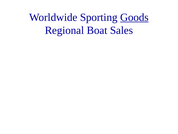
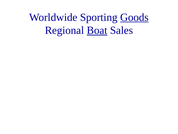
Boat underline: none -> present
